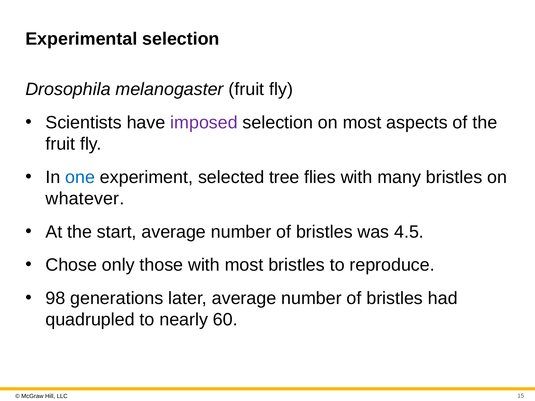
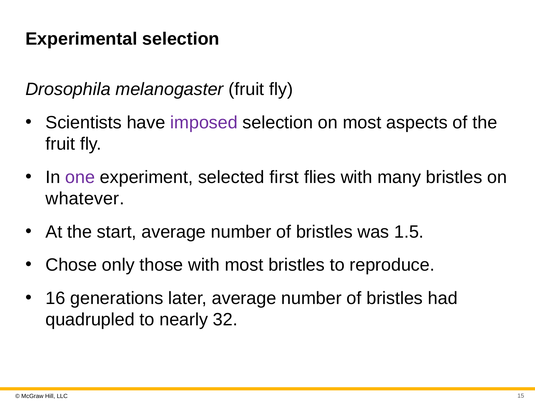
one colour: blue -> purple
tree: tree -> first
4.5: 4.5 -> 1.5
98: 98 -> 16
60: 60 -> 32
